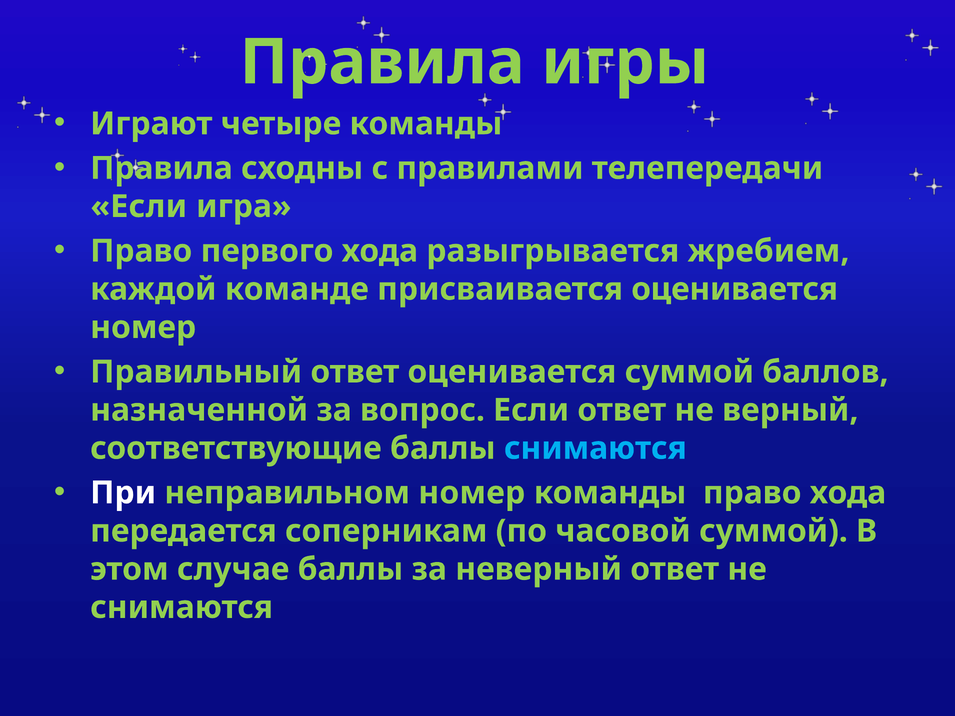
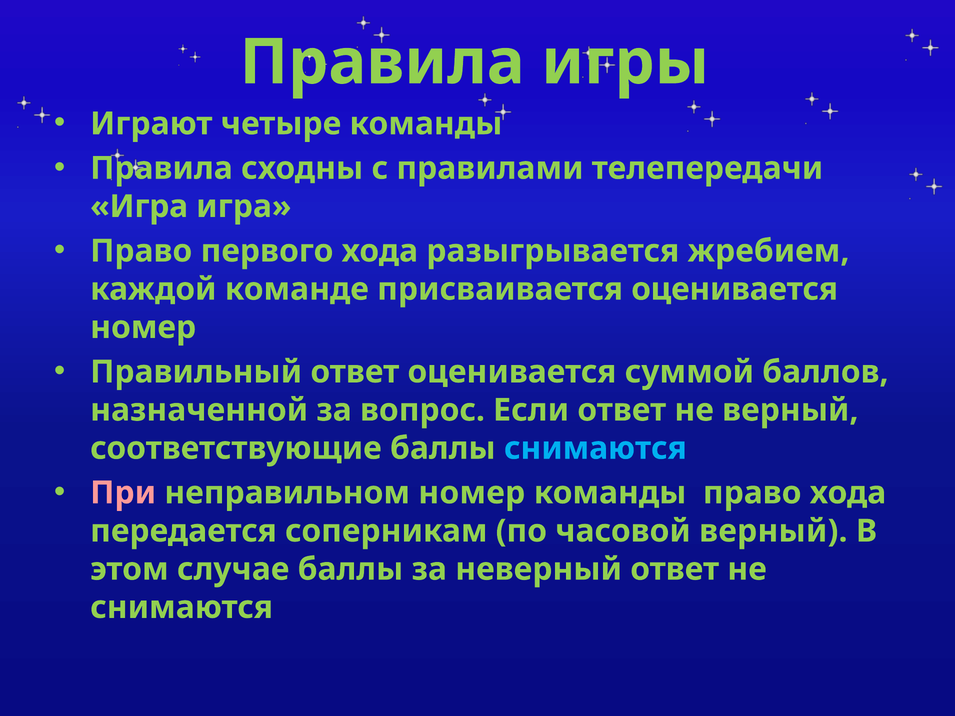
Если at (139, 207): Если -> Игра
При colour: white -> pink
часовой суммой: суммой -> верный
